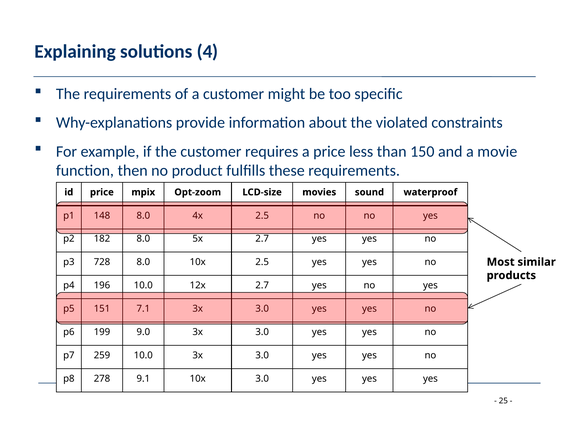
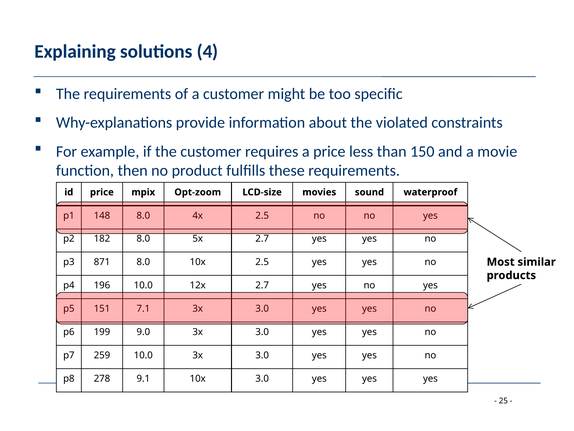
728: 728 -> 871
